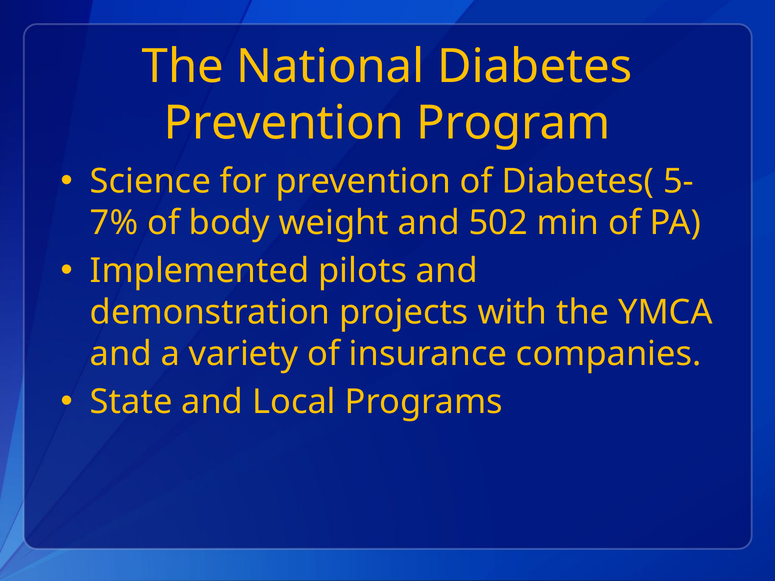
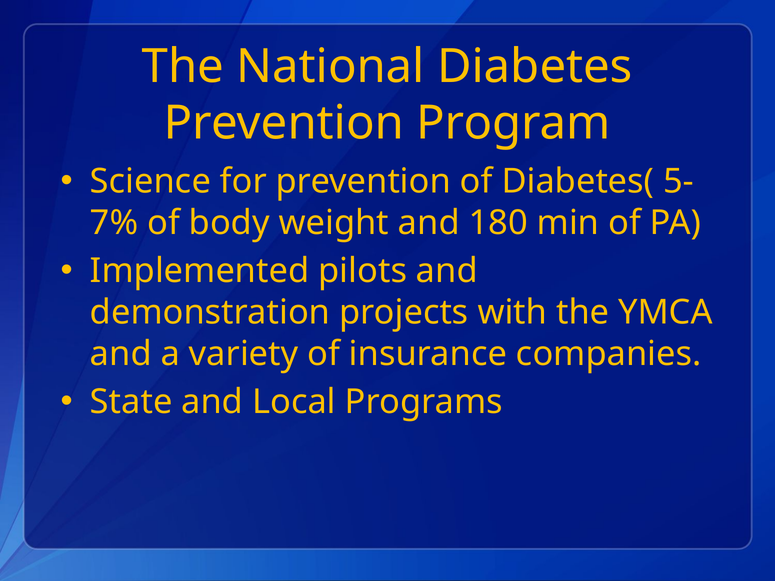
502: 502 -> 180
